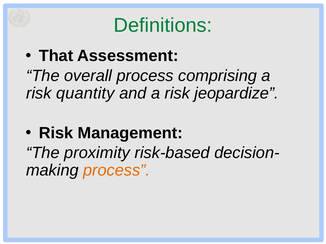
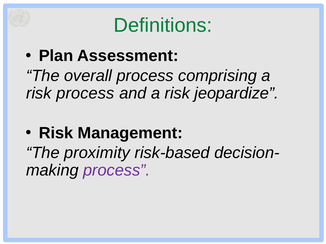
That: That -> Plan
risk quantity: quantity -> process
process at (117, 171) colour: orange -> purple
